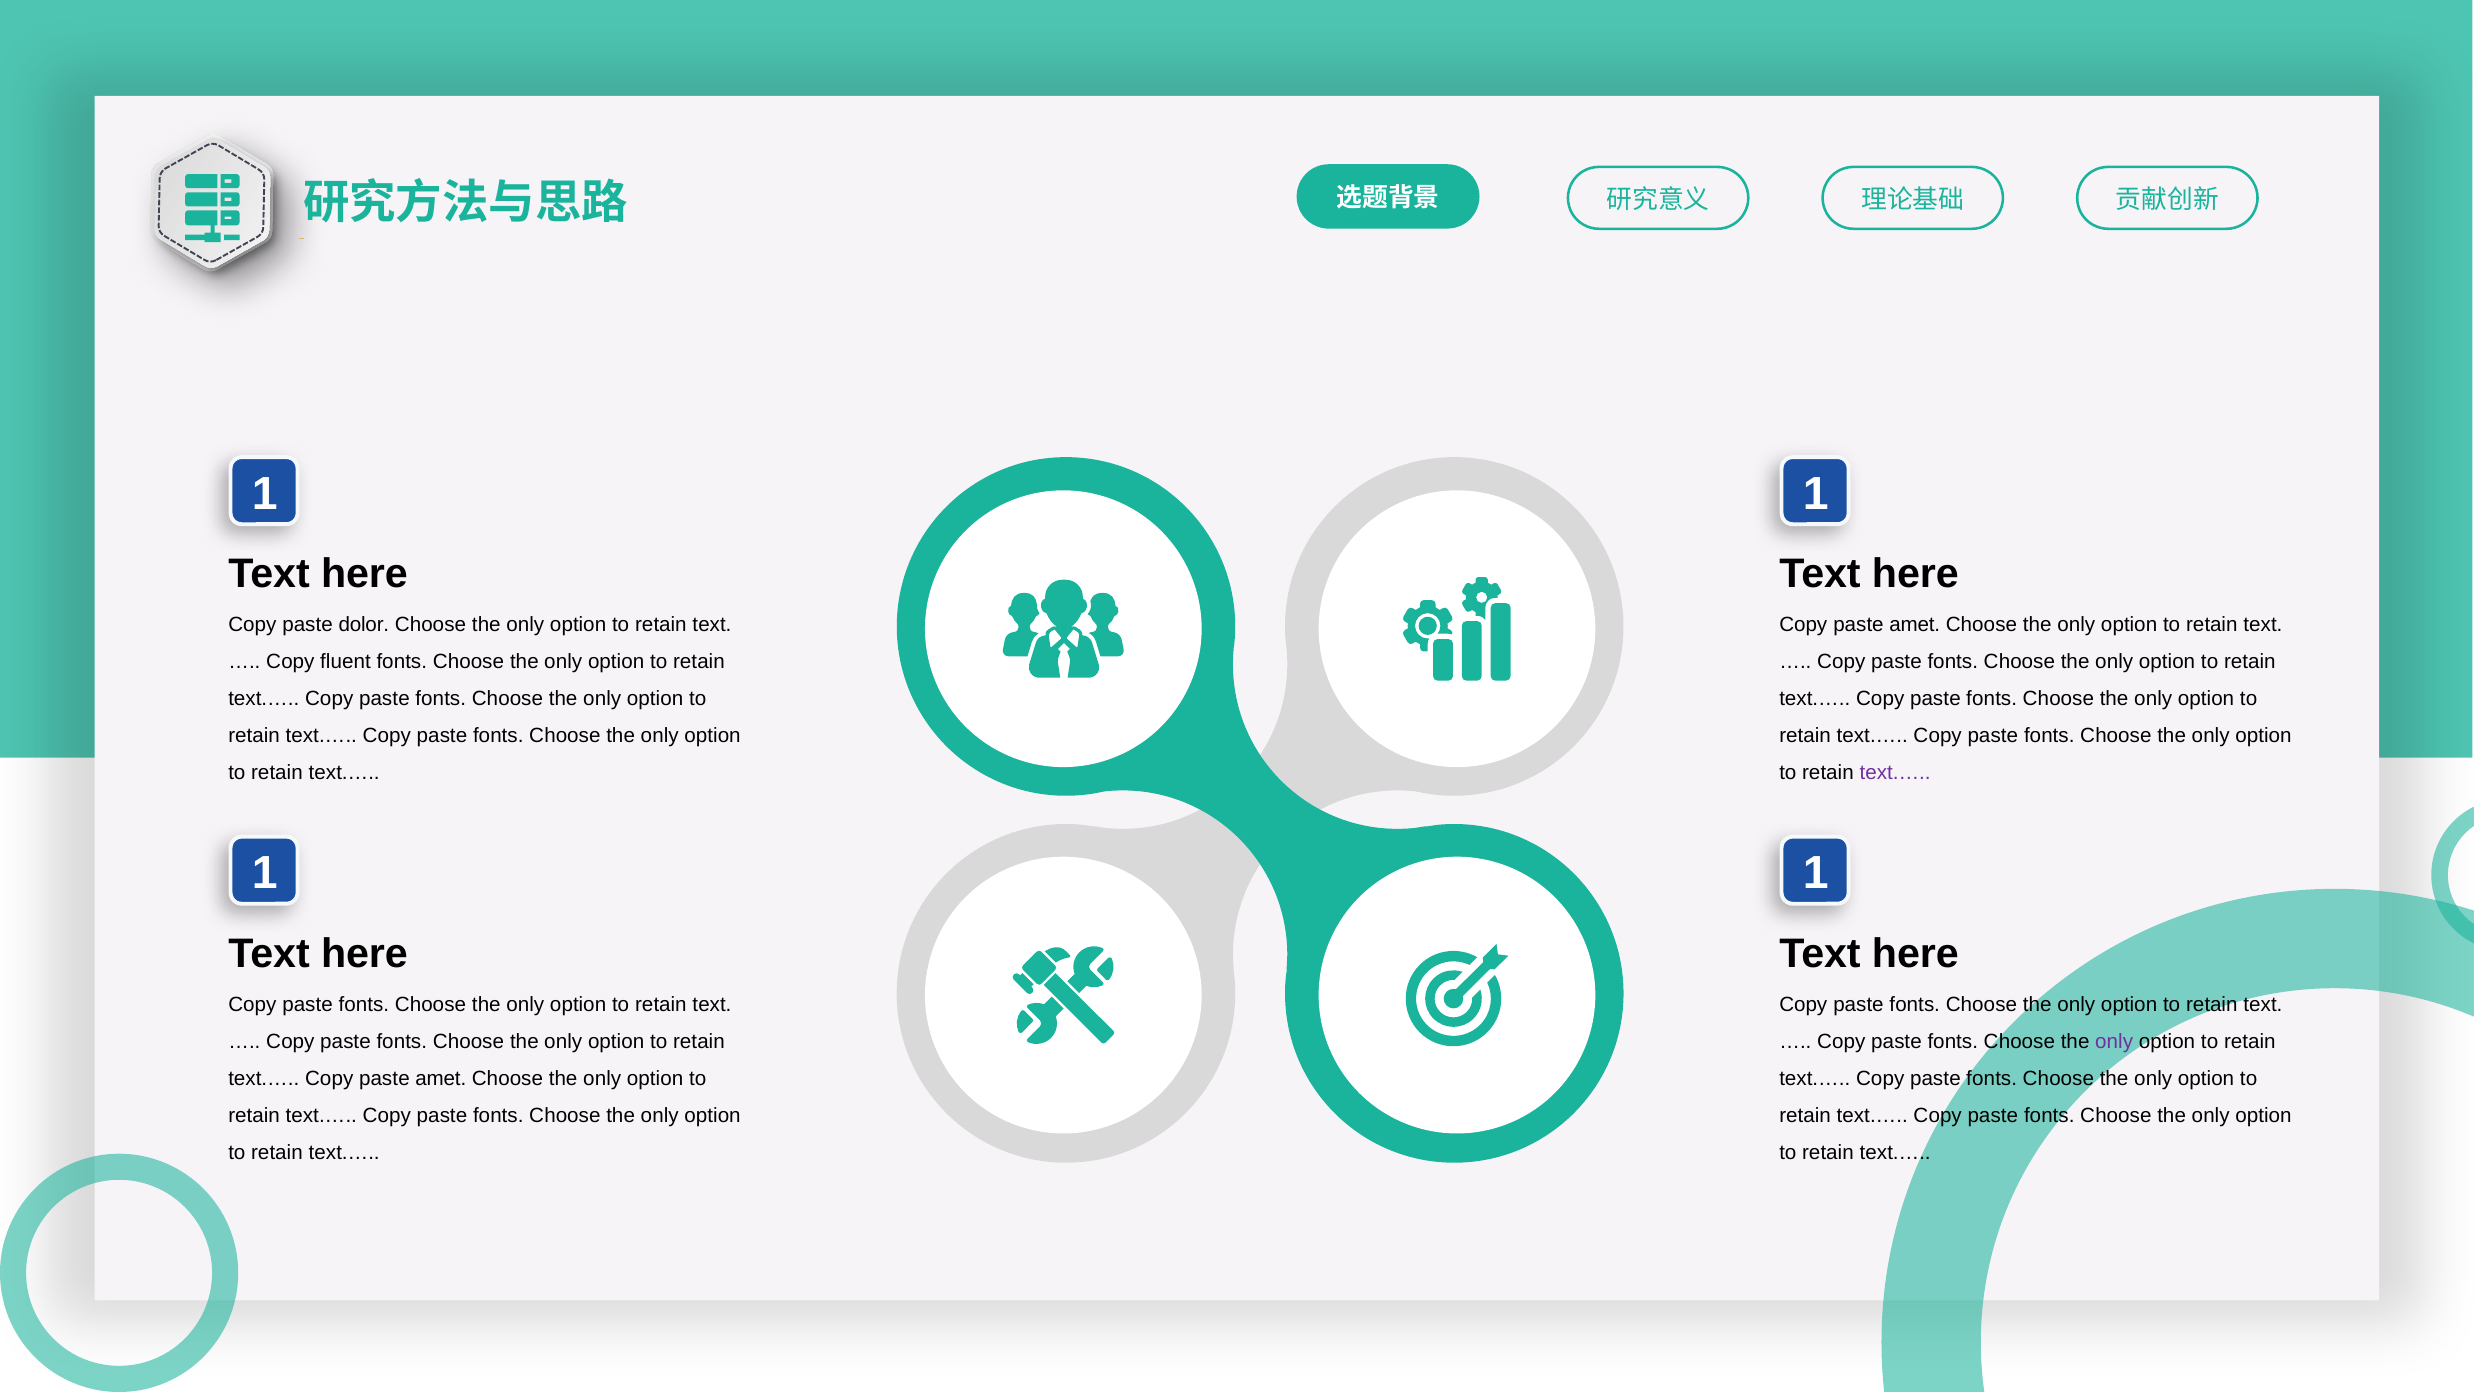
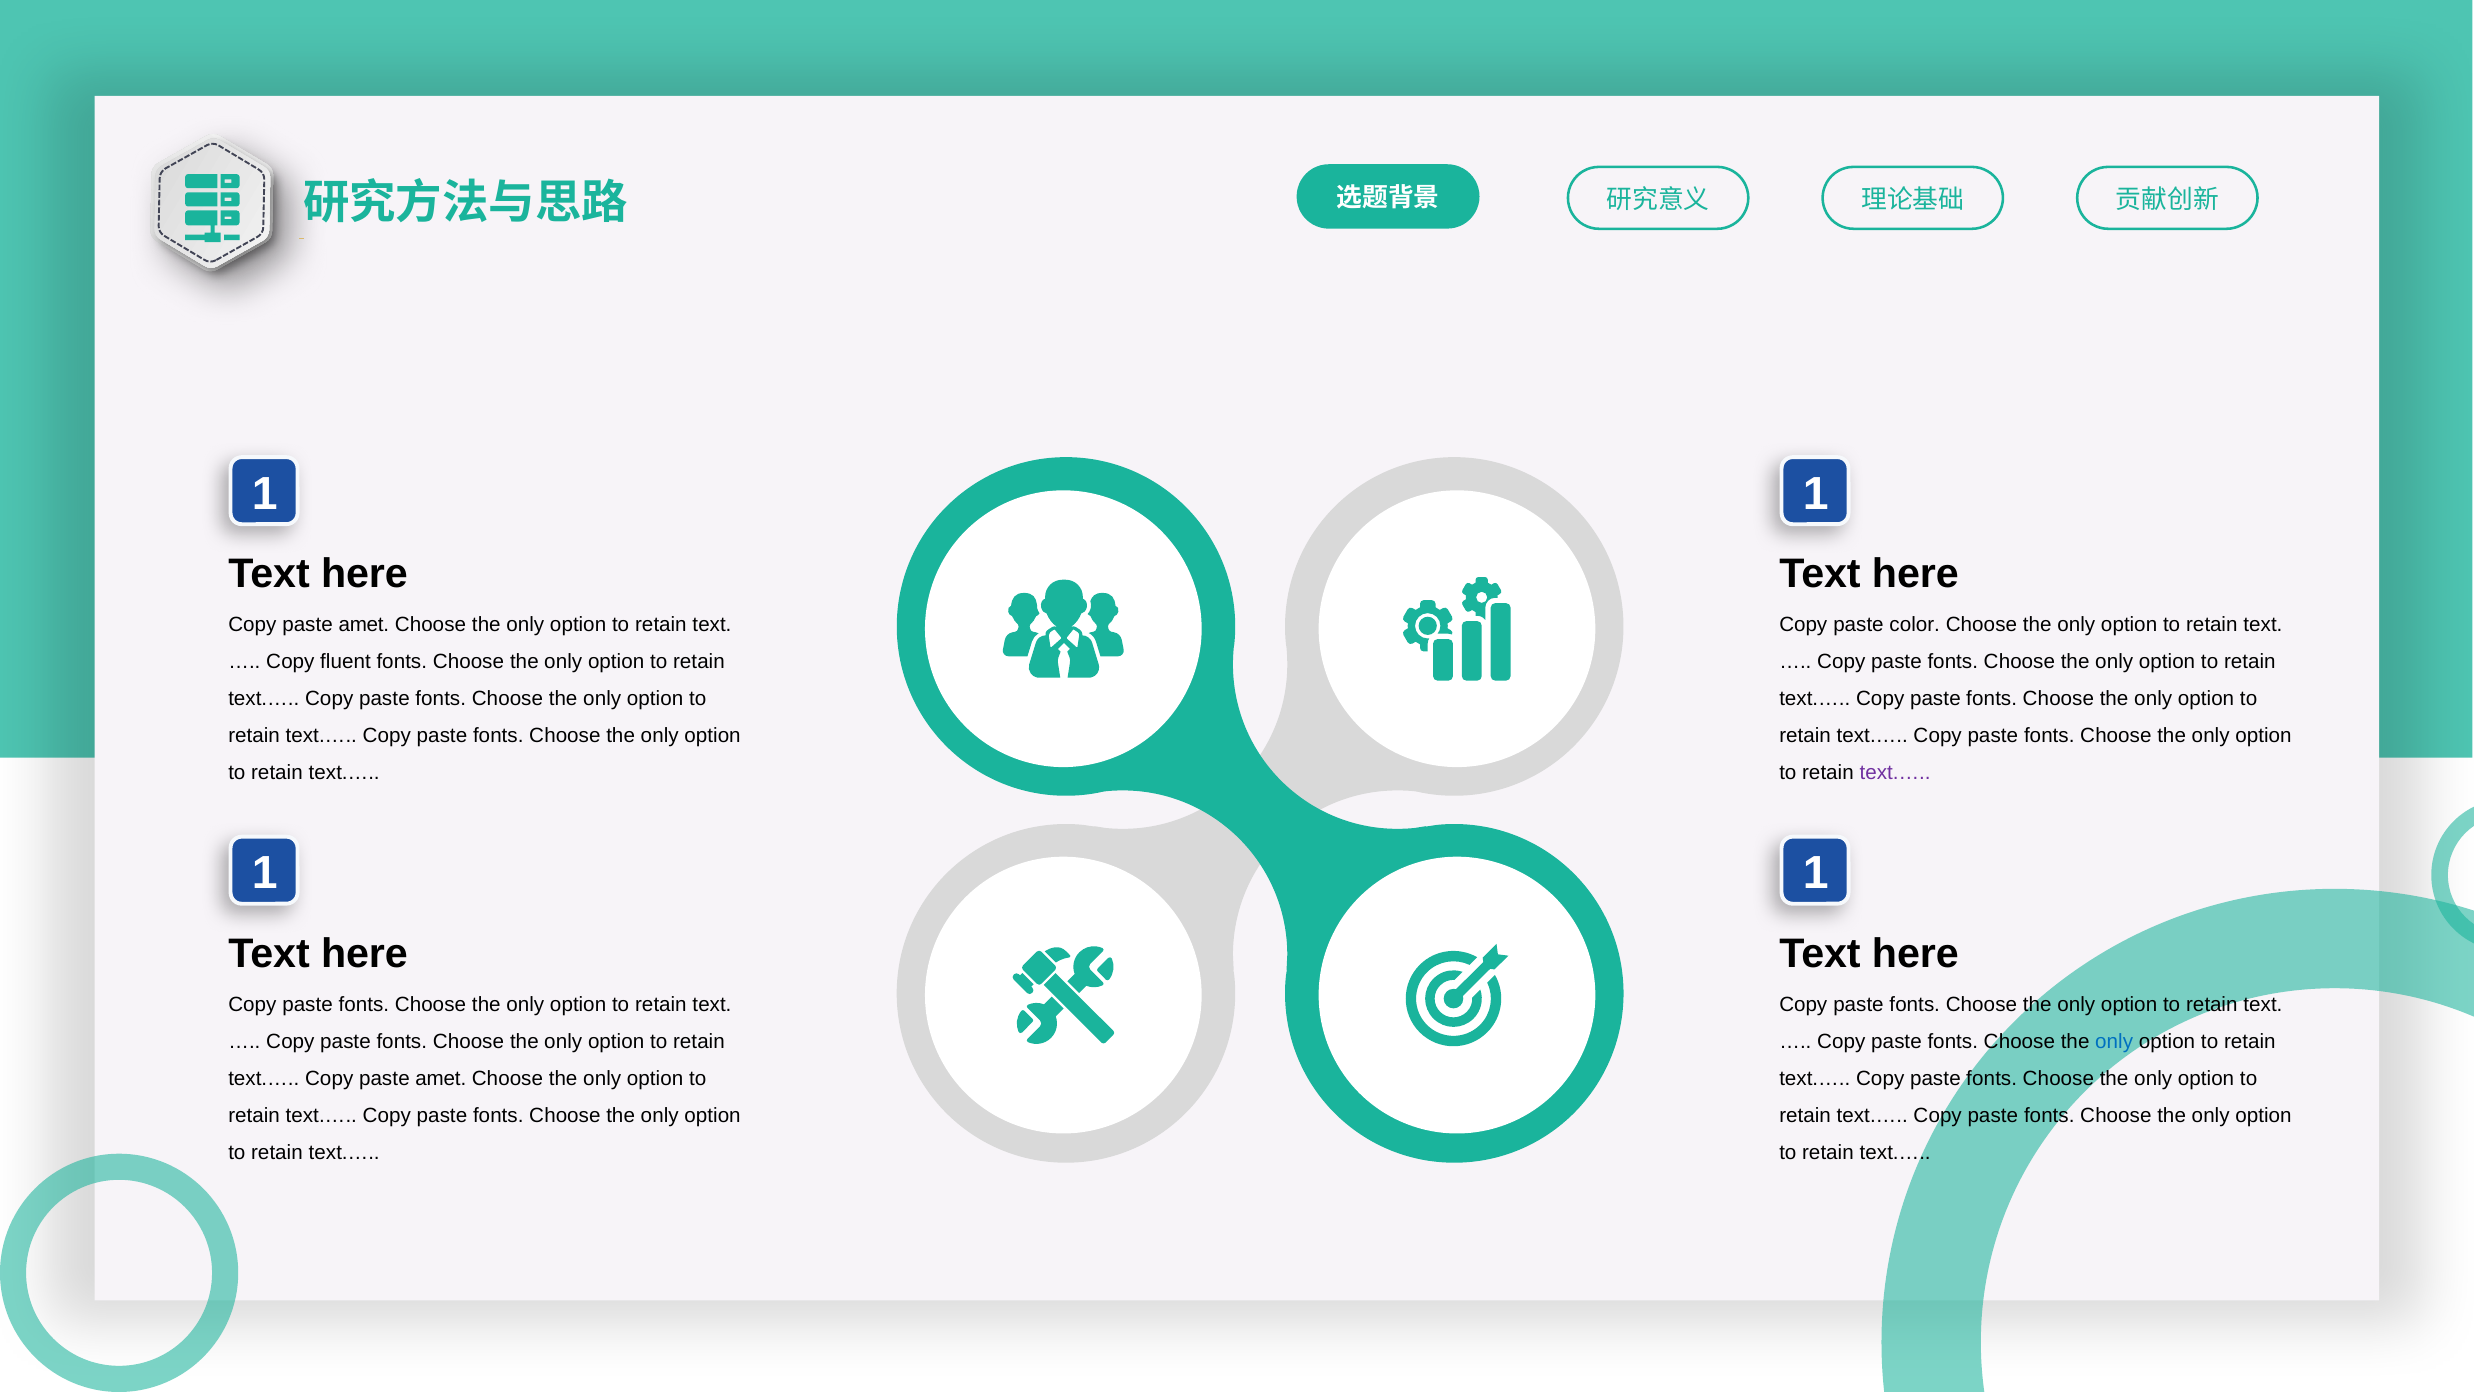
dolor at (364, 625): dolor -> amet
amet at (1915, 625): amet -> color
only at (2114, 1041) colour: purple -> blue
